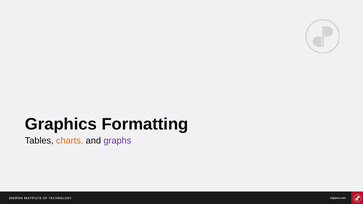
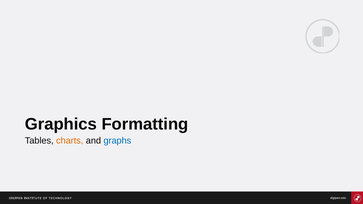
graphs colour: purple -> blue
